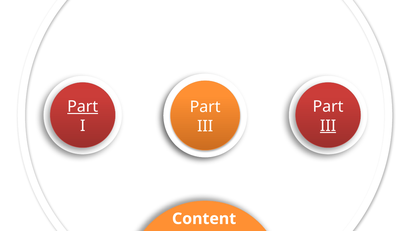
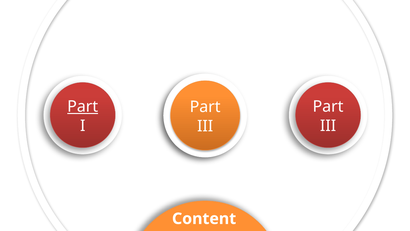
III at (328, 126) underline: present -> none
